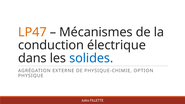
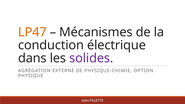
solides colour: blue -> purple
